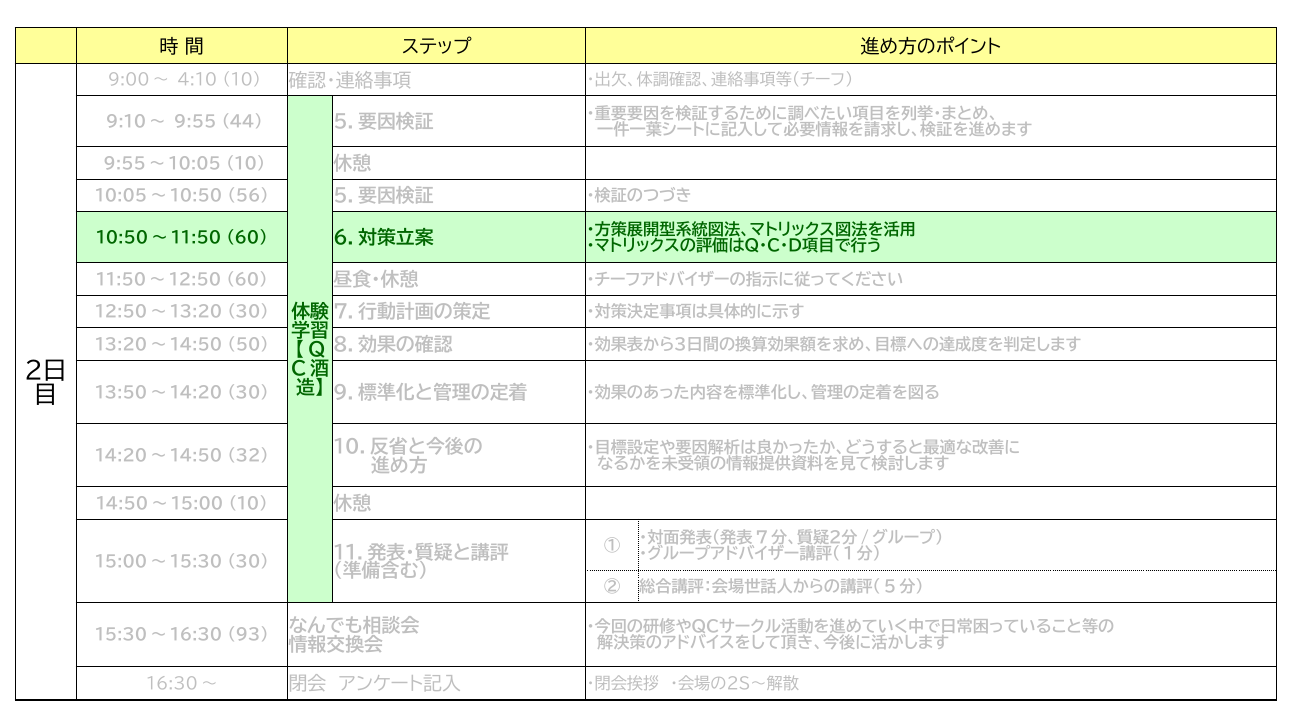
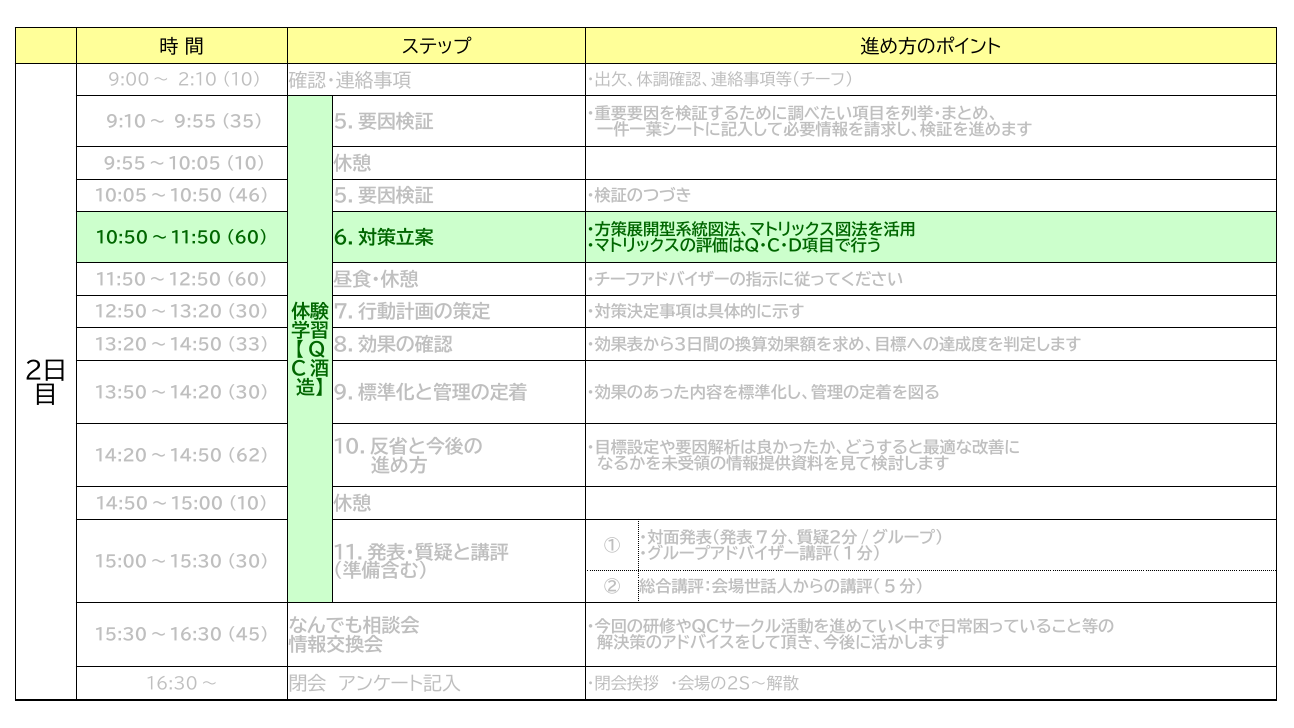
4:10: 4:10 -> 2:10
44: 44 -> 35
56: 56 -> 46
50: 50 -> 33
32: 32 -> 62
93: 93 -> 45
